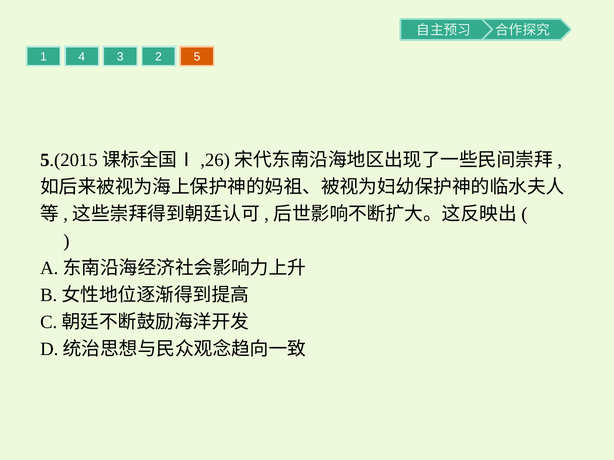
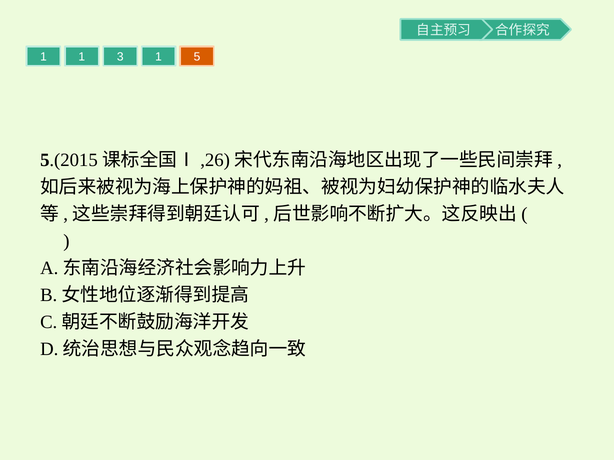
1 4: 4 -> 1
3 2: 2 -> 1
